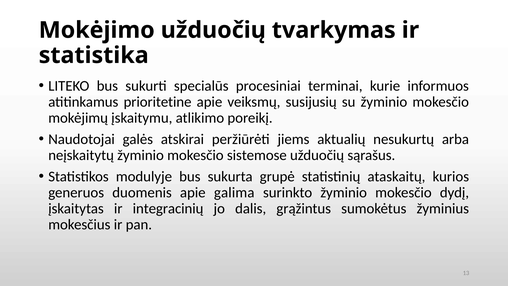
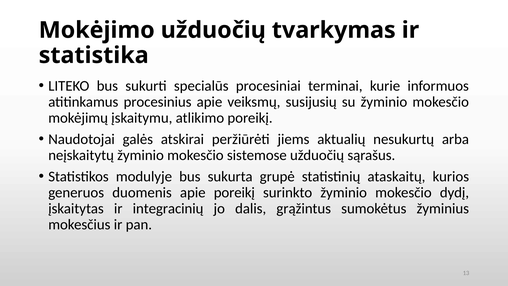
prioritetine: prioritetine -> procesinius
apie galima: galima -> poreikį
